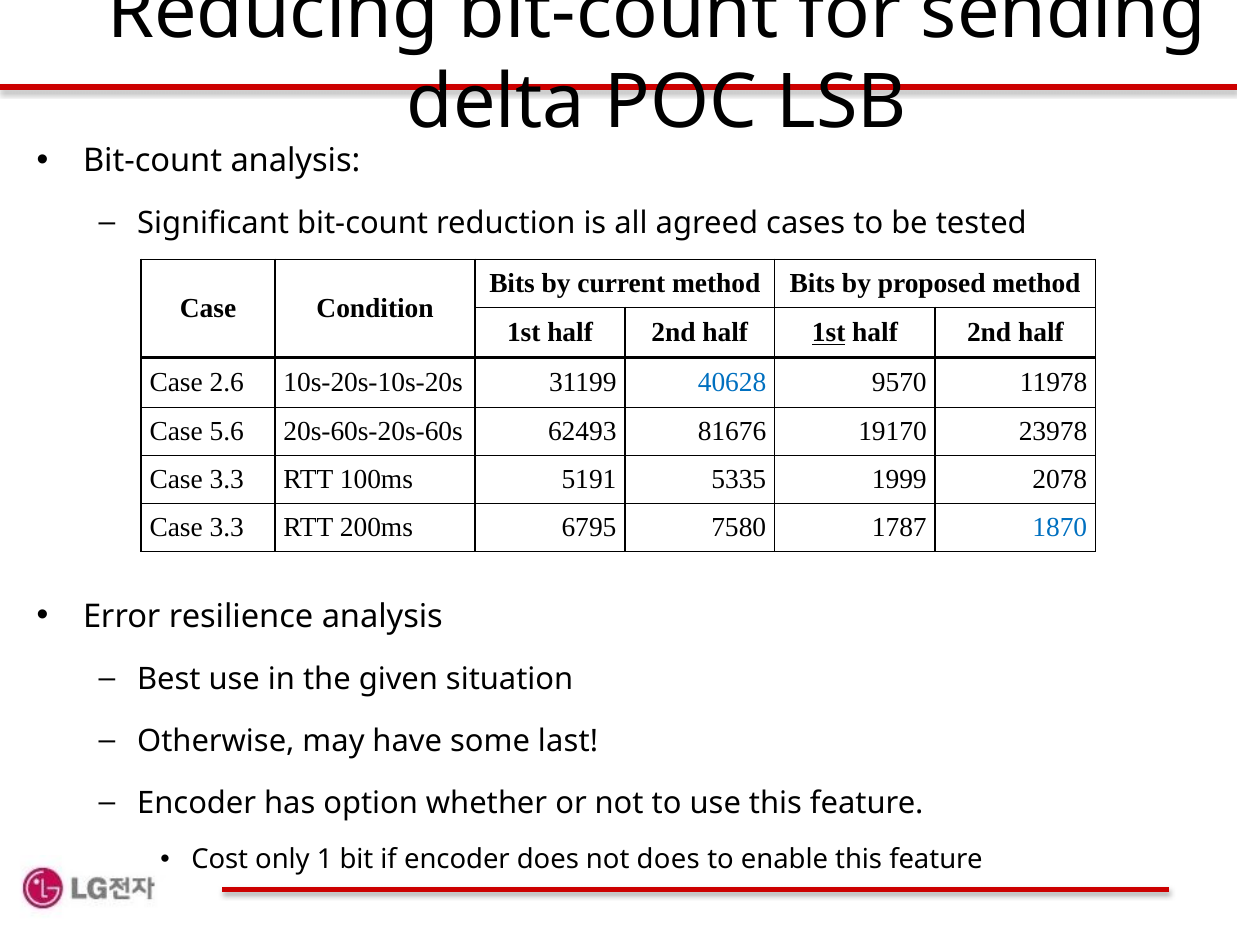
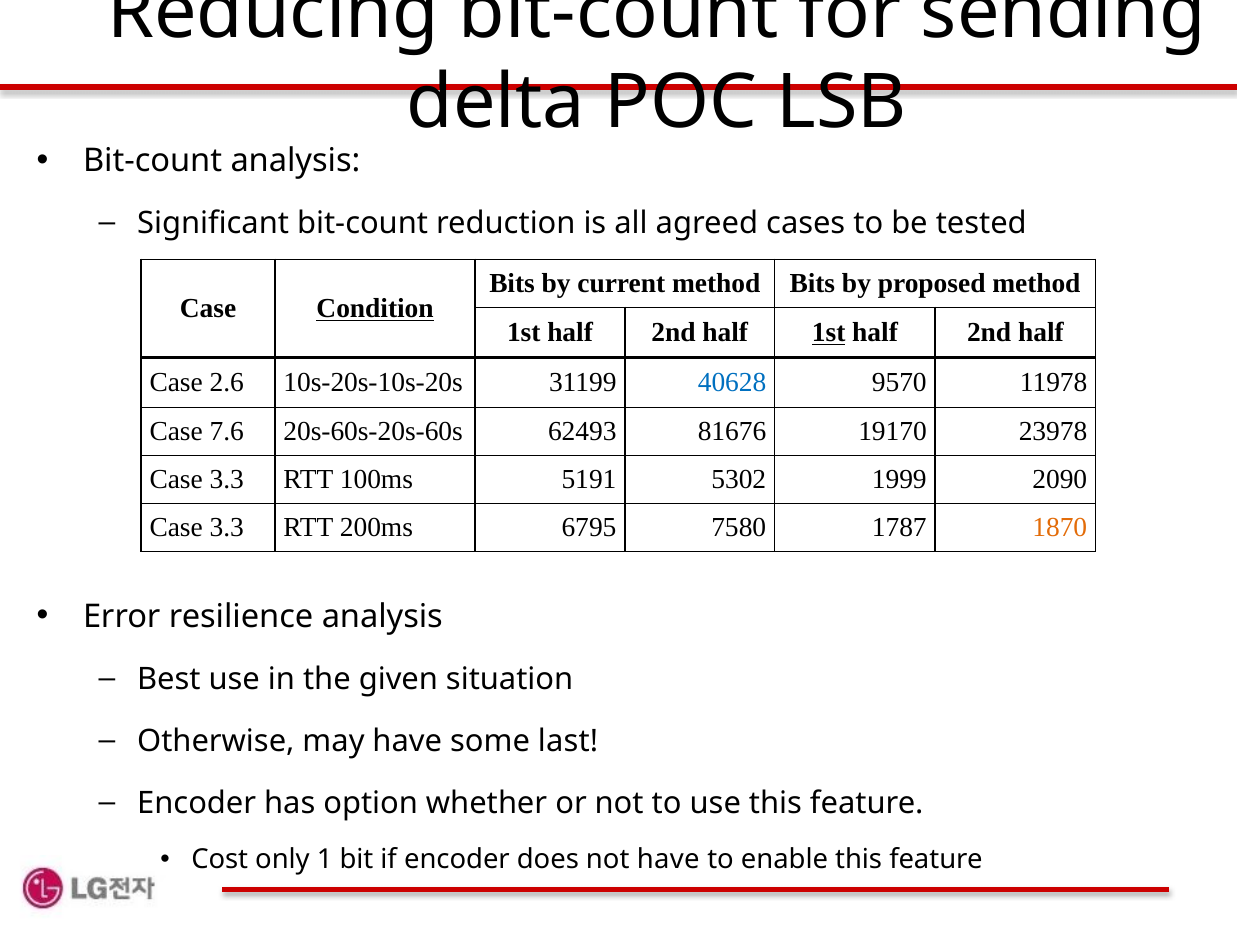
Condition underline: none -> present
5.6: 5.6 -> 7.6
5335: 5335 -> 5302
2078: 2078 -> 2090
1870 colour: blue -> orange
not does: does -> have
